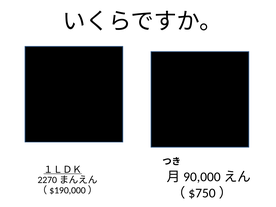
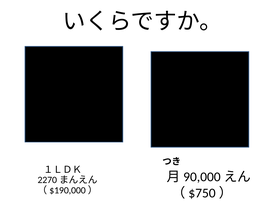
１ＬＤＫ underline: present -> none
